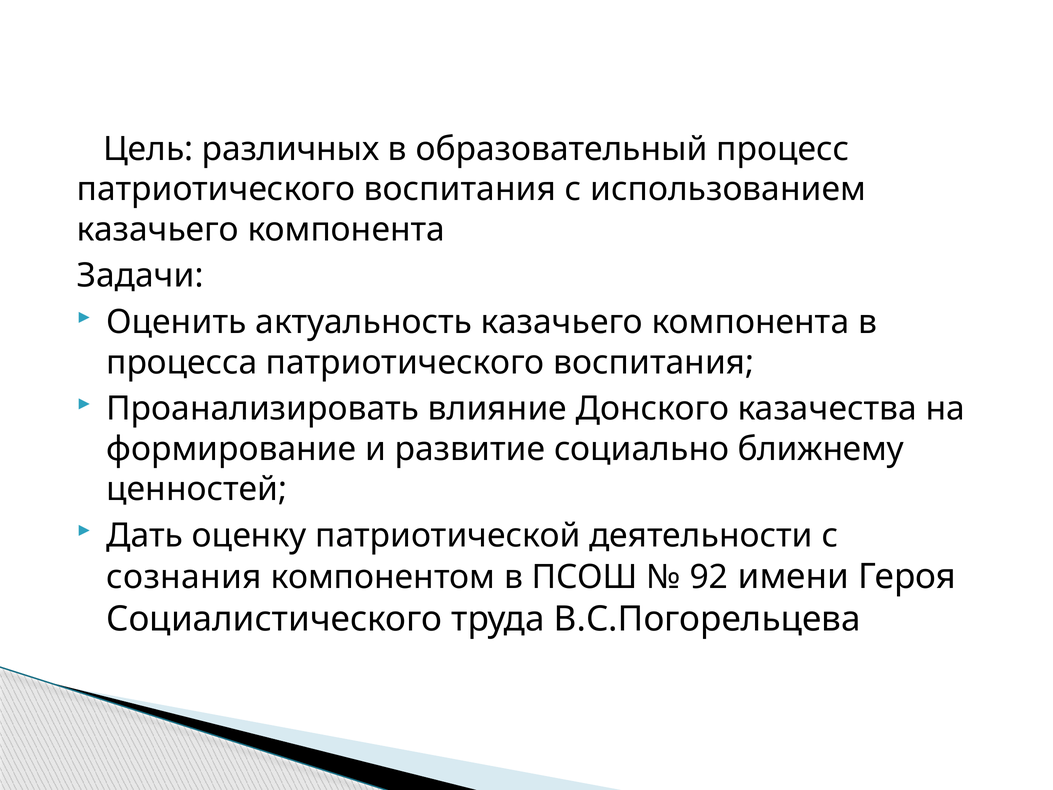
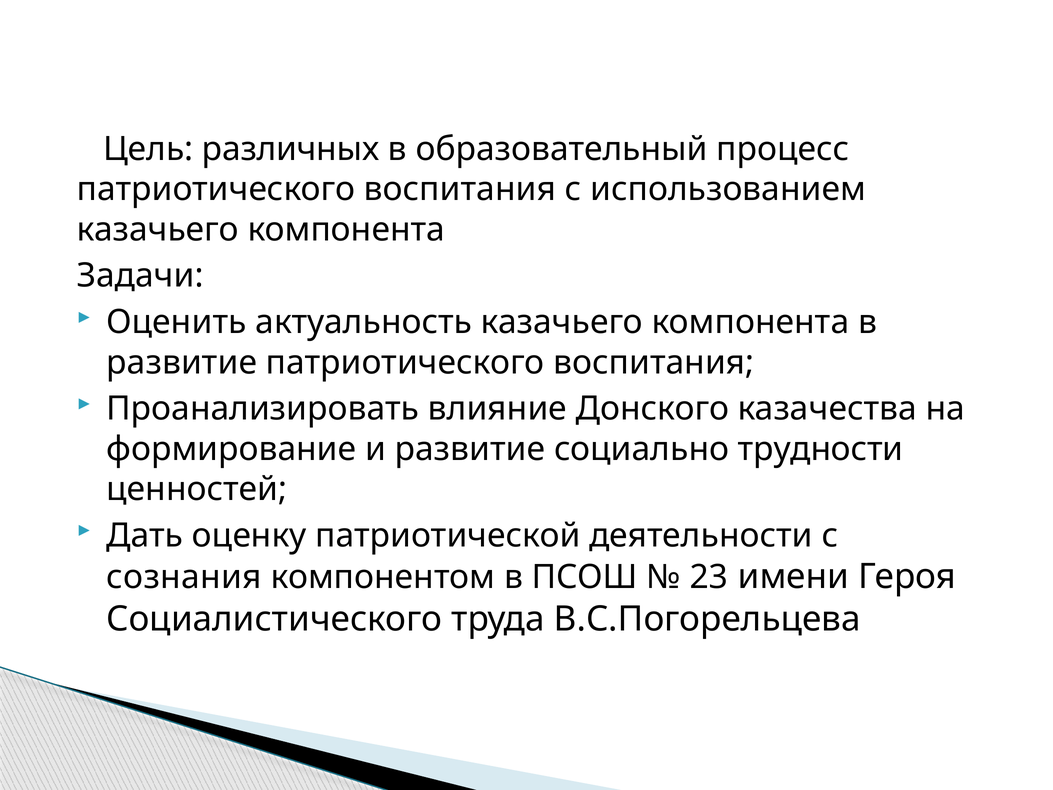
процесса at (182, 362): процесса -> развитие
ближнему: ближнему -> трудности
92: 92 -> 23
